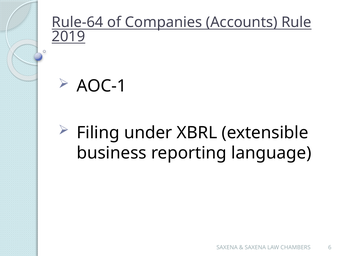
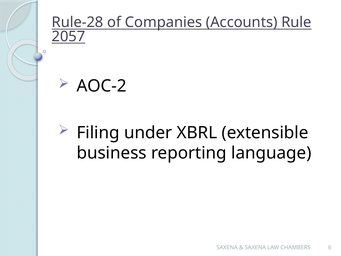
Rule-64: Rule-64 -> Rule-28
2019: 2019 -> 2057
AOC-1: AOC-1 -> AOC-2
